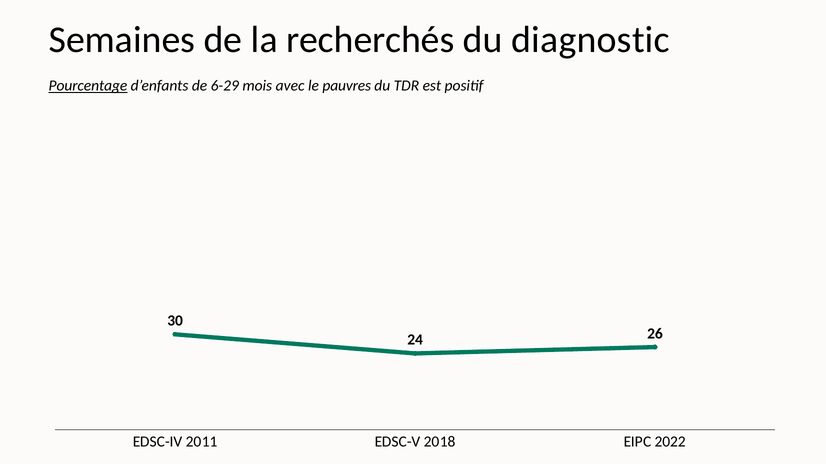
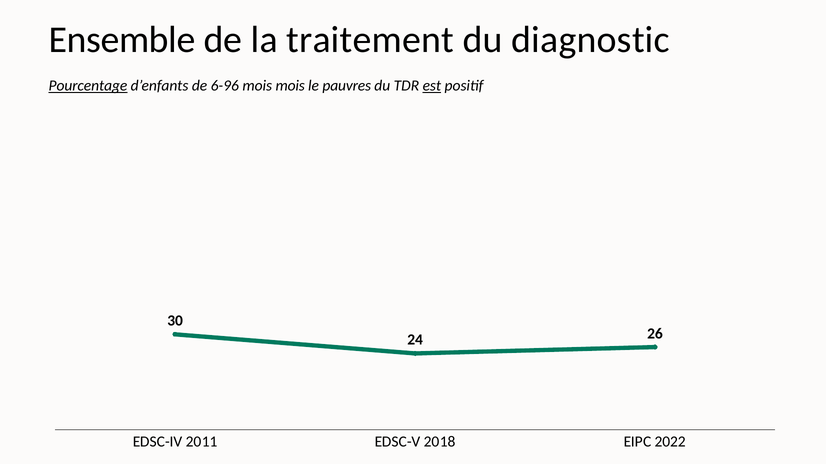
Semaines: Semaines -> Ensemble
recherchés: recherchés -> traitement
6-29: 6-29 -> 6-96
mois avec: avec -> mois
est underline: none -> present
